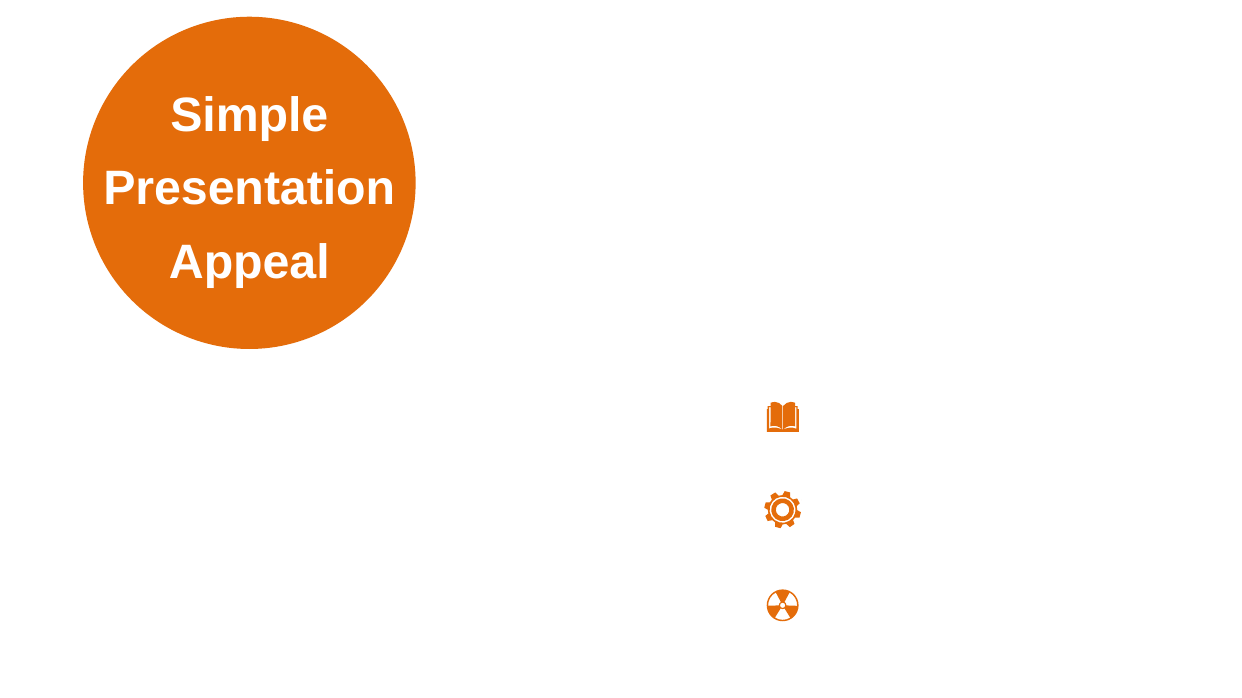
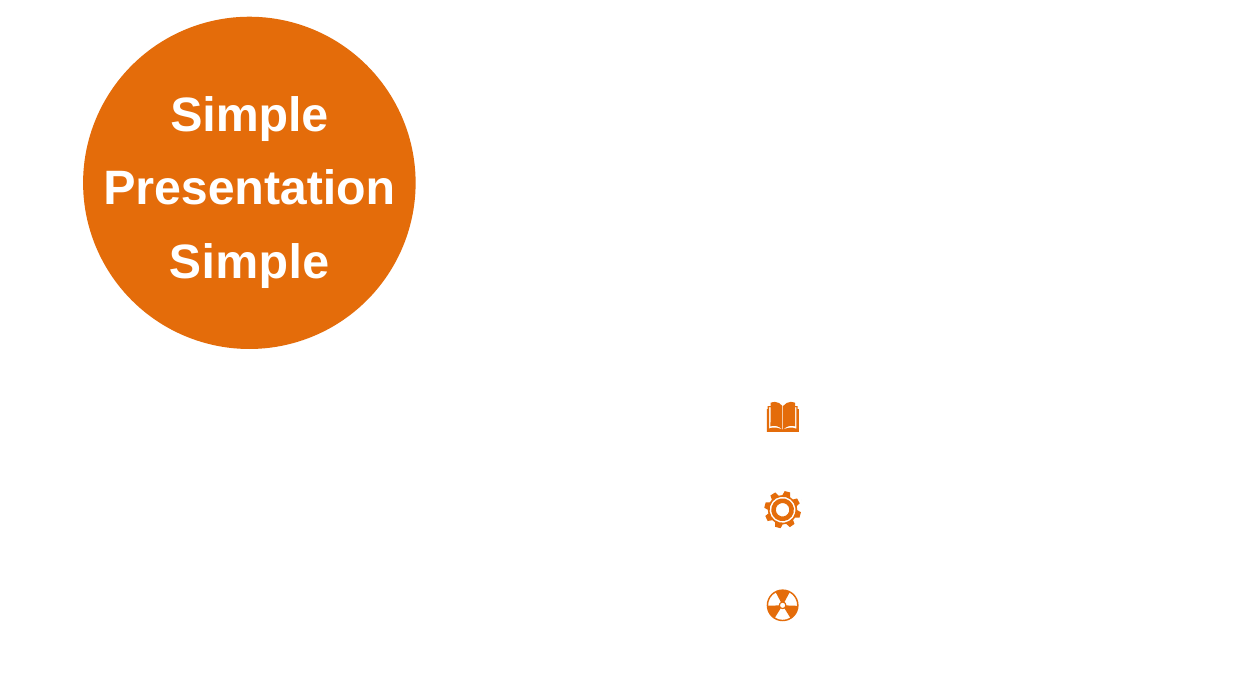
Appeal at (249, 263): Appeal -> Simple
